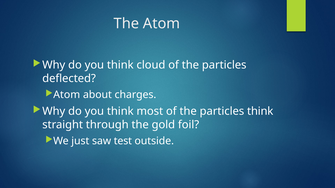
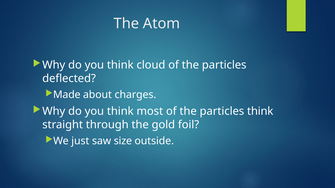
Atom at (67, 95): Atom -> Made
test: test -> size
